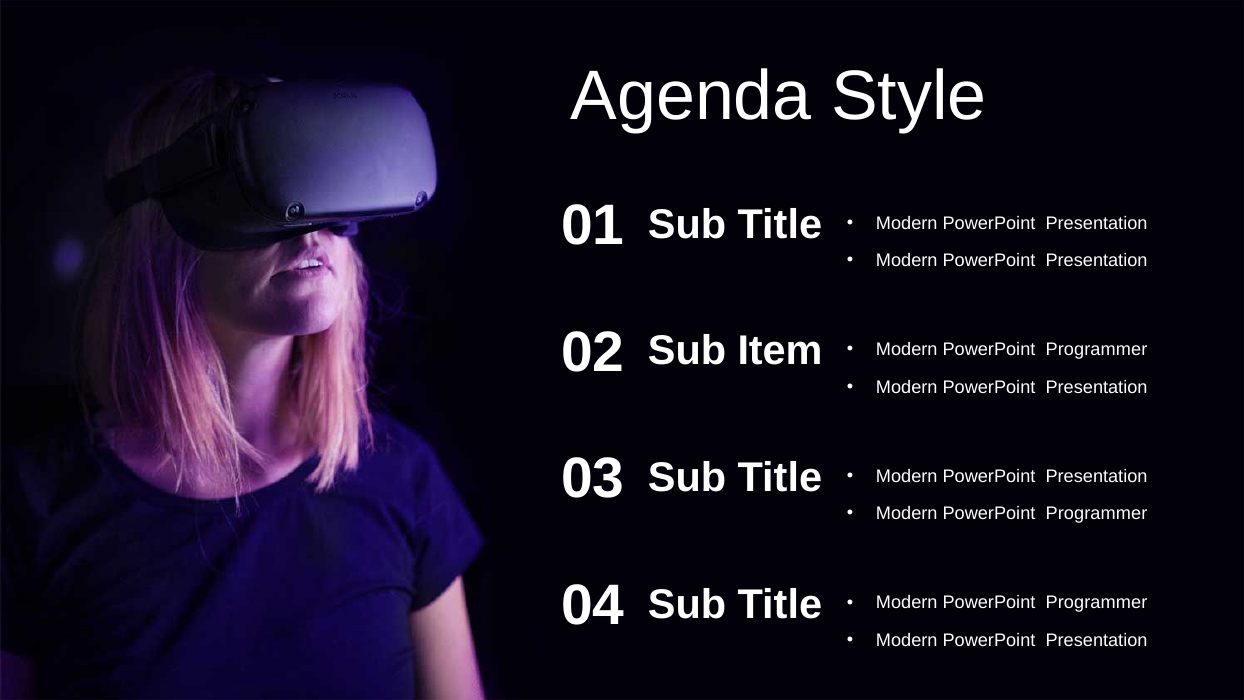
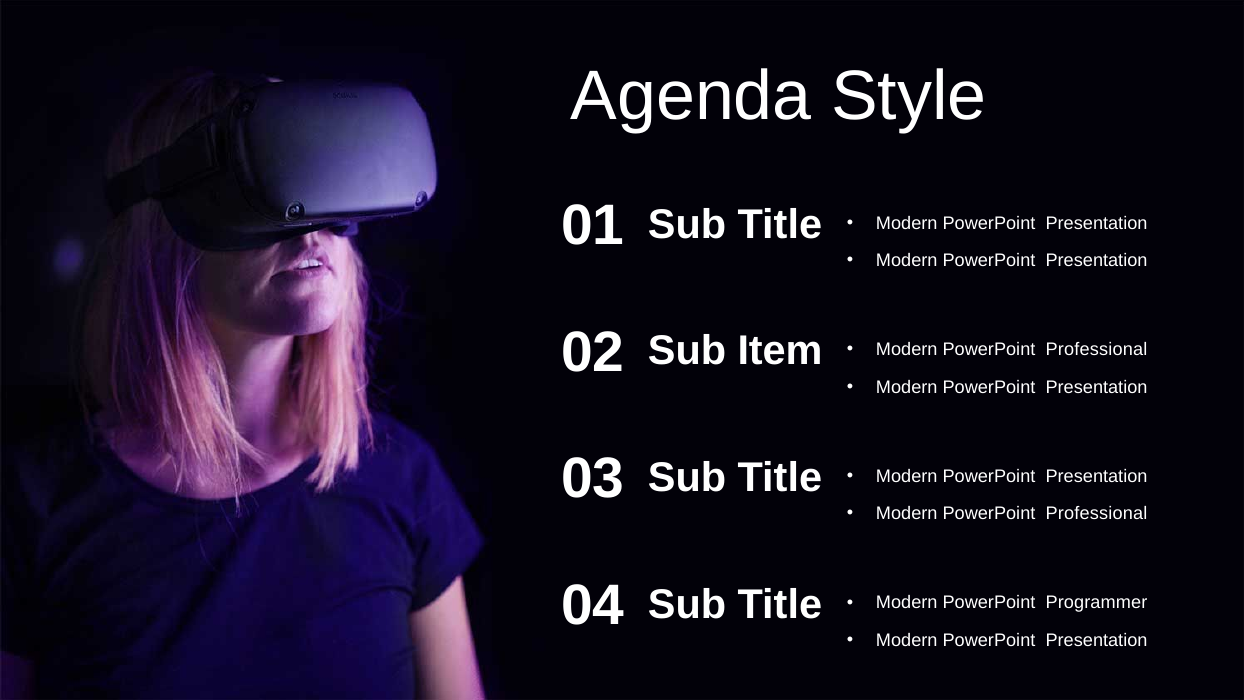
Programmer at (1096, 350): Programmer -> Professional
Programmer at (1096, 514): Programmer -> Professional
